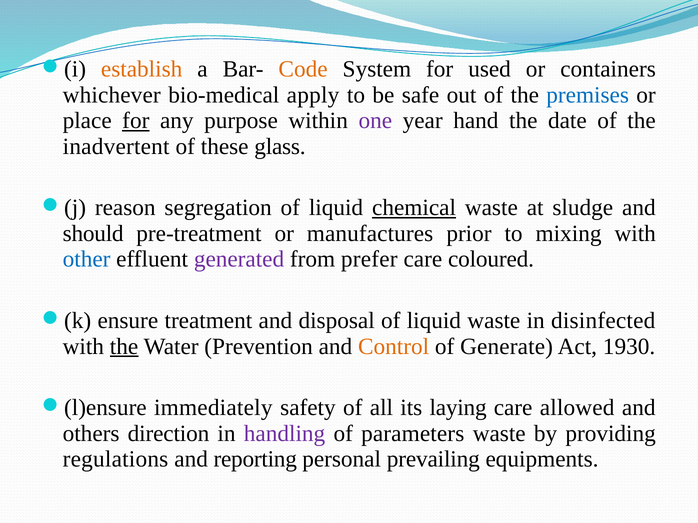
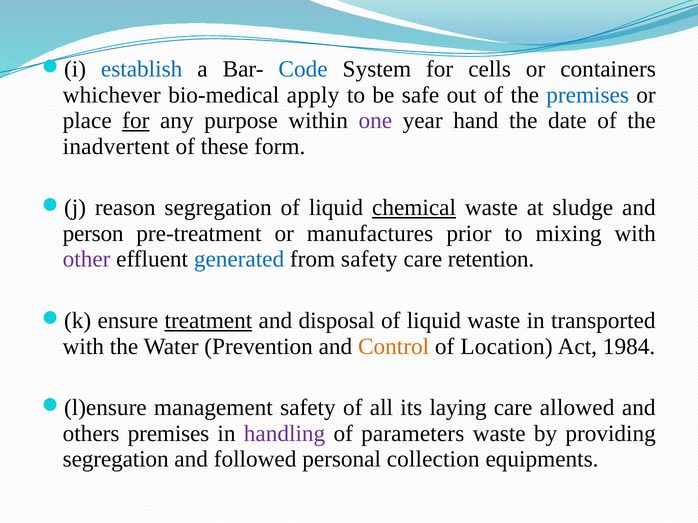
establish colour: orange -> blue
Code colour: orange -> blue
used: used -> cells
glass: glass -> form
should: should -> person
other colour: blue -> purple
generated colour: purple -> blue
from prefer: prefer -> safety
coloured: coloured -> retention
treatment underline: none -> present
disinfected: disinfected -> transported
the at (124, 347) underline: present -> none
Generate: Generate -> Location
1930: 1930 -> 1984
immediately: immediately -> management
others direction: direction -> premises
regulations at (116, 460): regulations -> segregation
reporting: reporting -> followed
prevailing: prevailing -> collection
